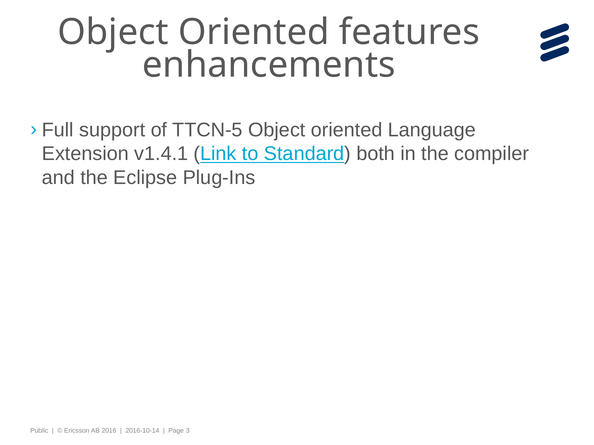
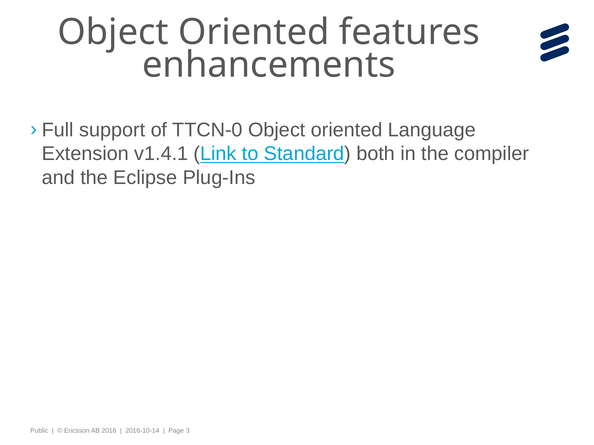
TTCN-5: TTCN-5 -> TTCN-0
